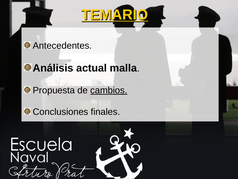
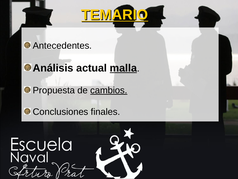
malla underline: none -> present
